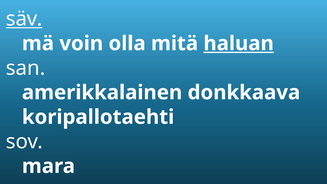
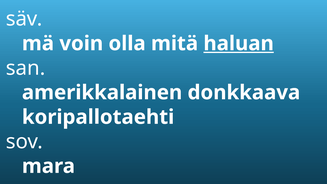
säv underline: present -> none
